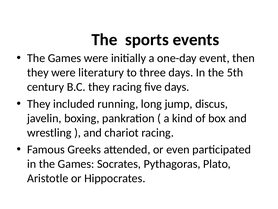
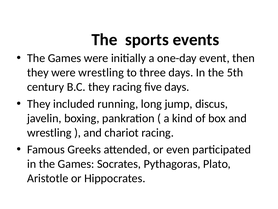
were literatury: literatury -> wrestling
